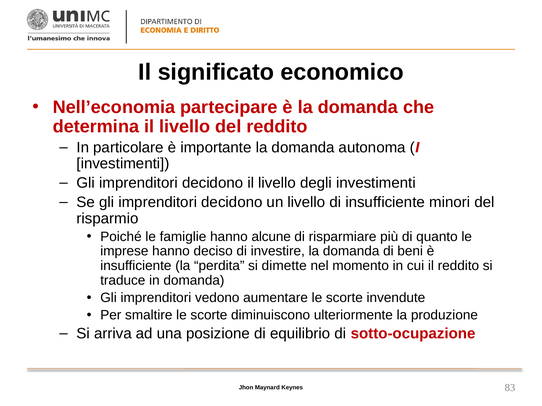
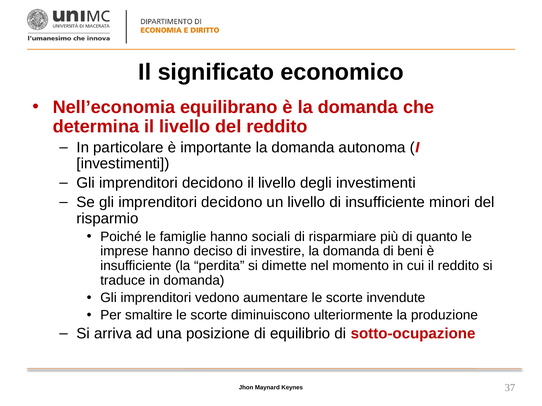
partecipare: partecipare -> equilibrano
alcune: alcune -> sociali
83: 83 -> 37
